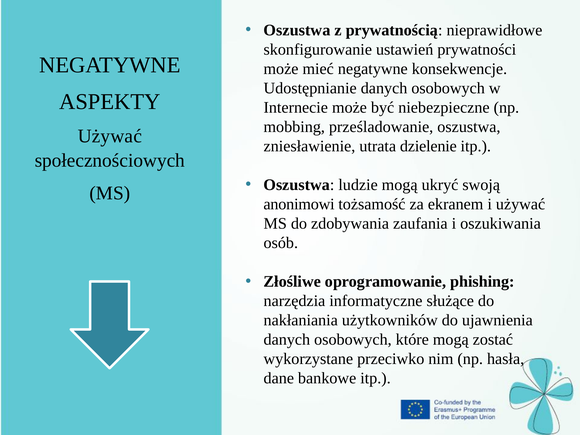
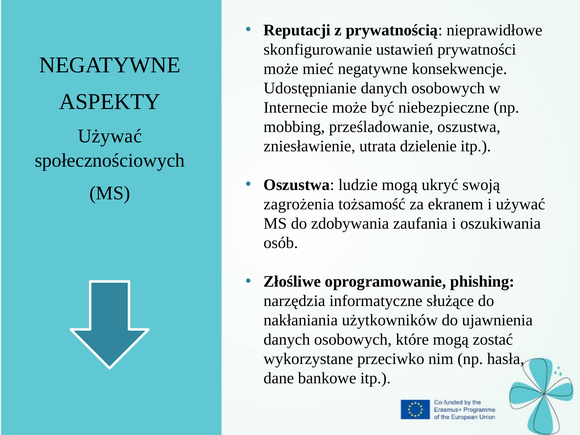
Oszustwa at (297, 30): Oszustwa -> Reputacji
anonimowi: anonimowi -> zagrożenia
